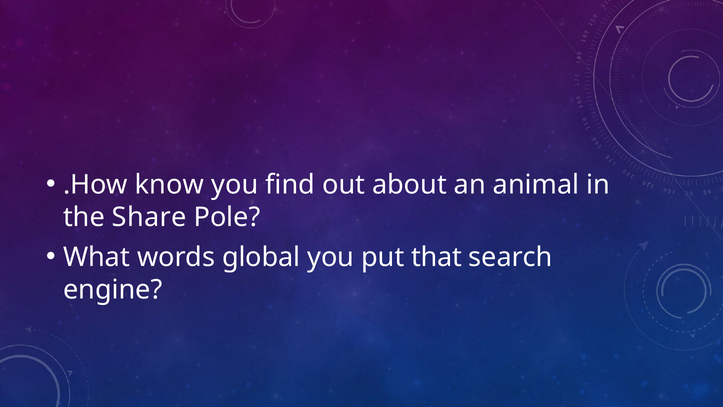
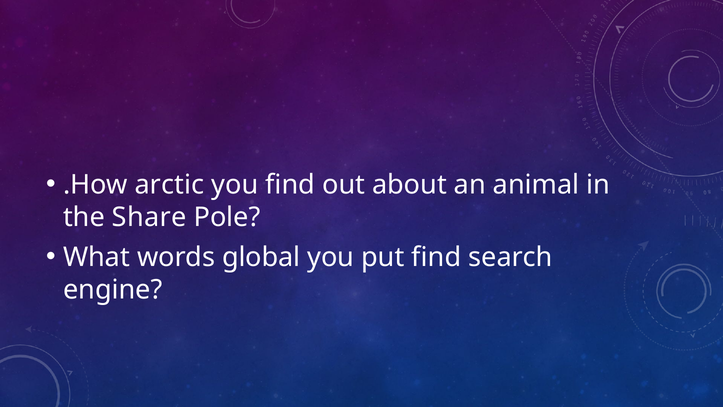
know: know -> arctic
put that: that -> find
